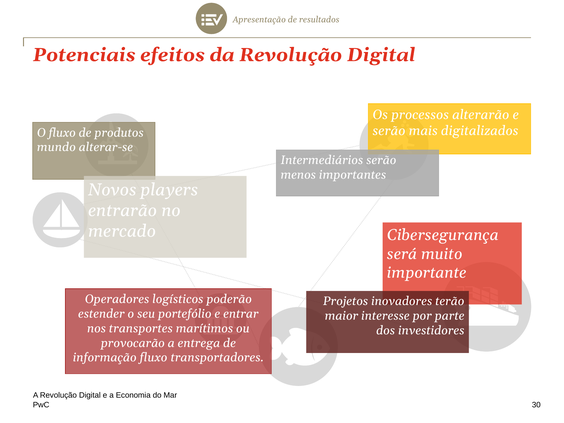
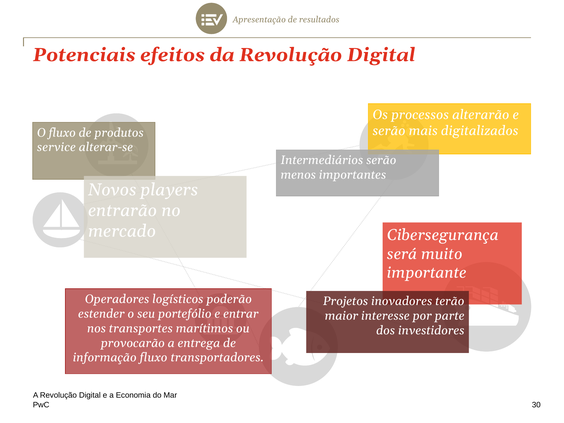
mundo: mundo -> service
